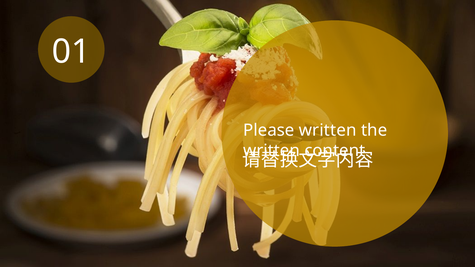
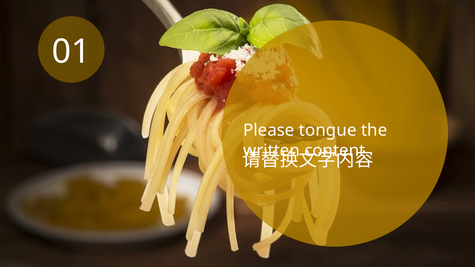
Please written: written -> tongue
